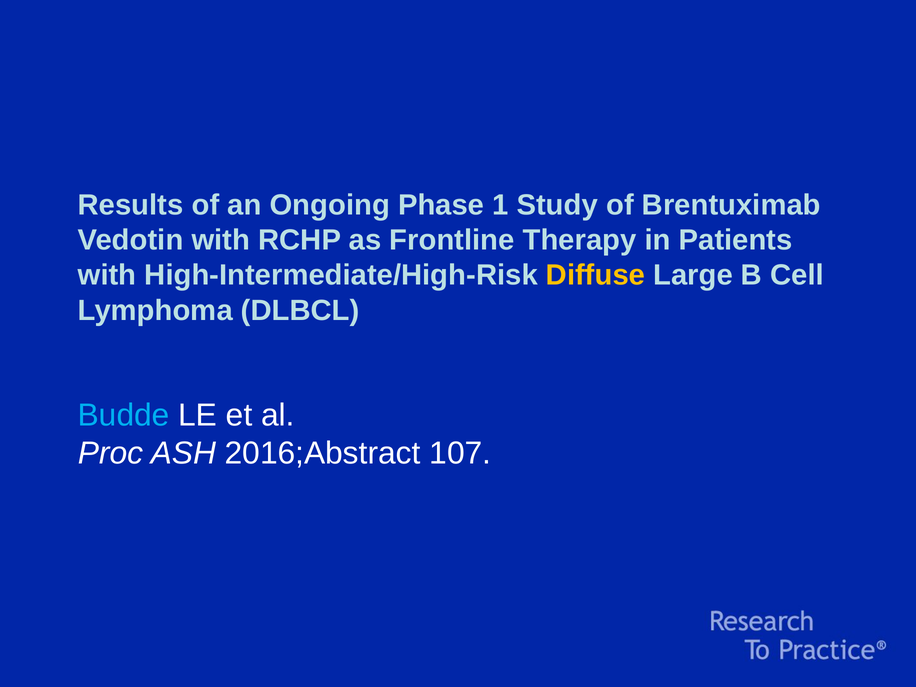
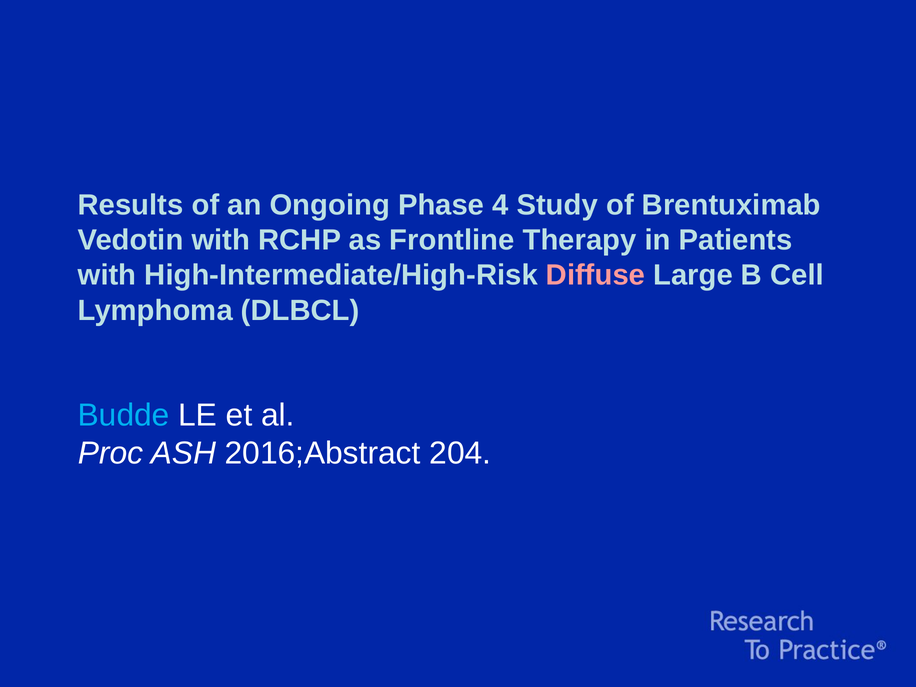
1: 1 -> 4
Diffuse colour: yellow -> pink
107: 107 -> 204
